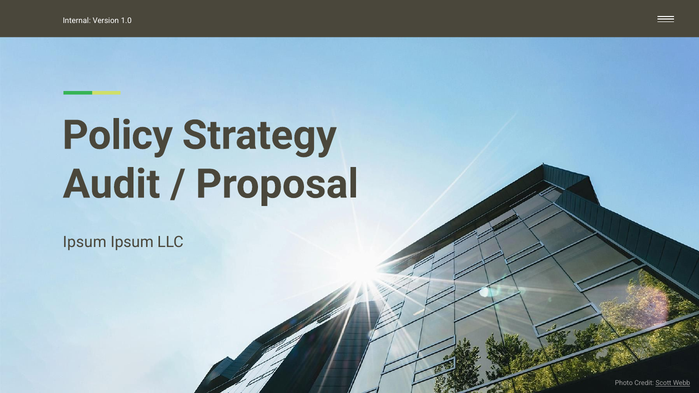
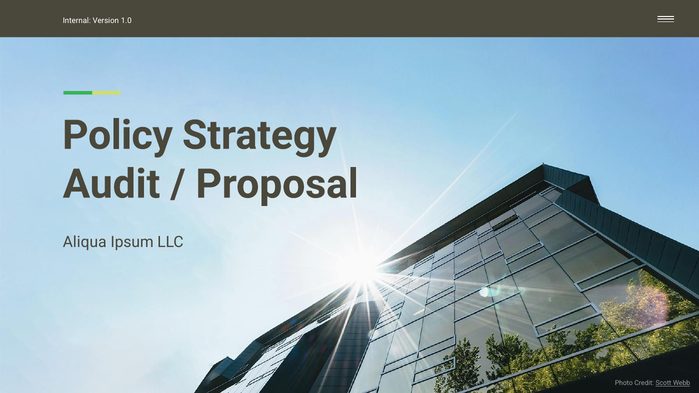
Ipsum at (85, 242): Ipsum -> Aliqua
